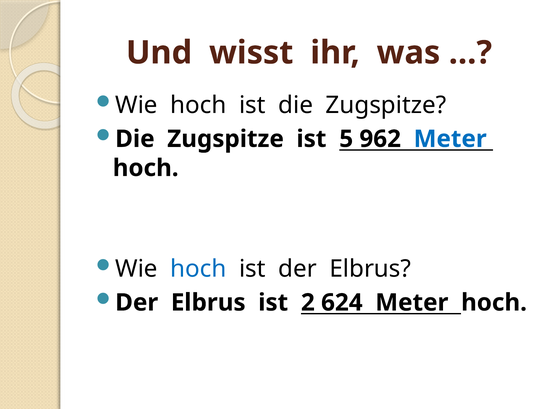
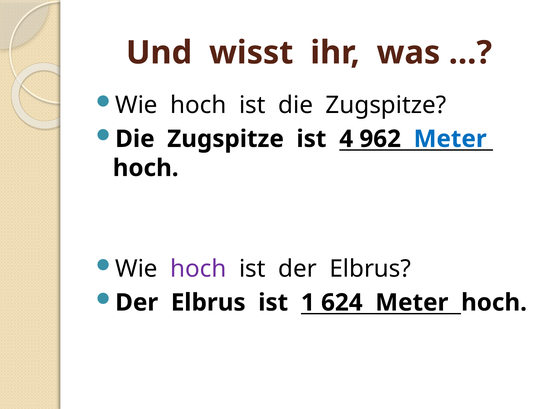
5: 5 -> 4
hoch at (198, 269) colour: blue -> purple
2: 2 -> 1
